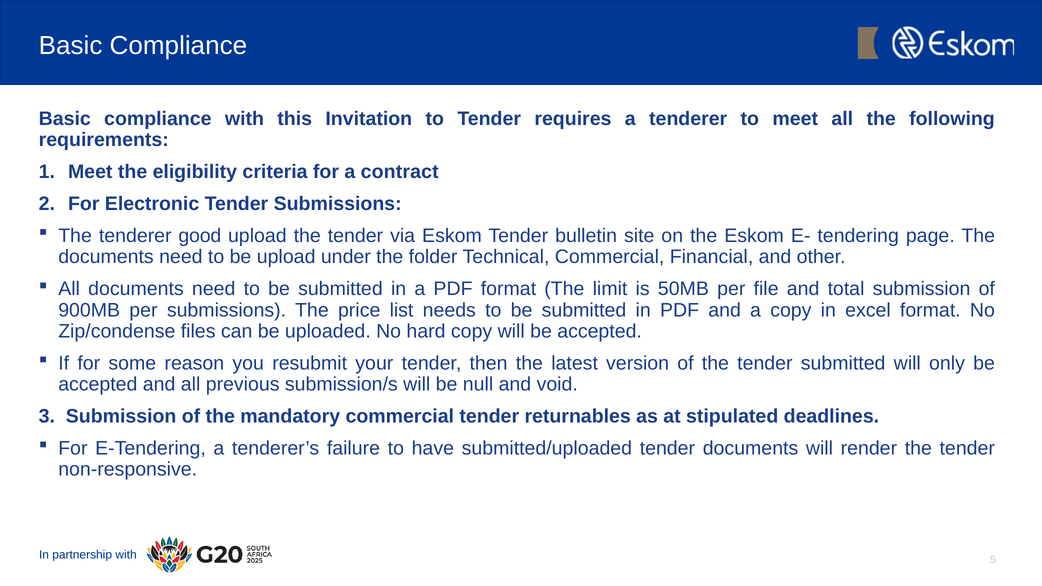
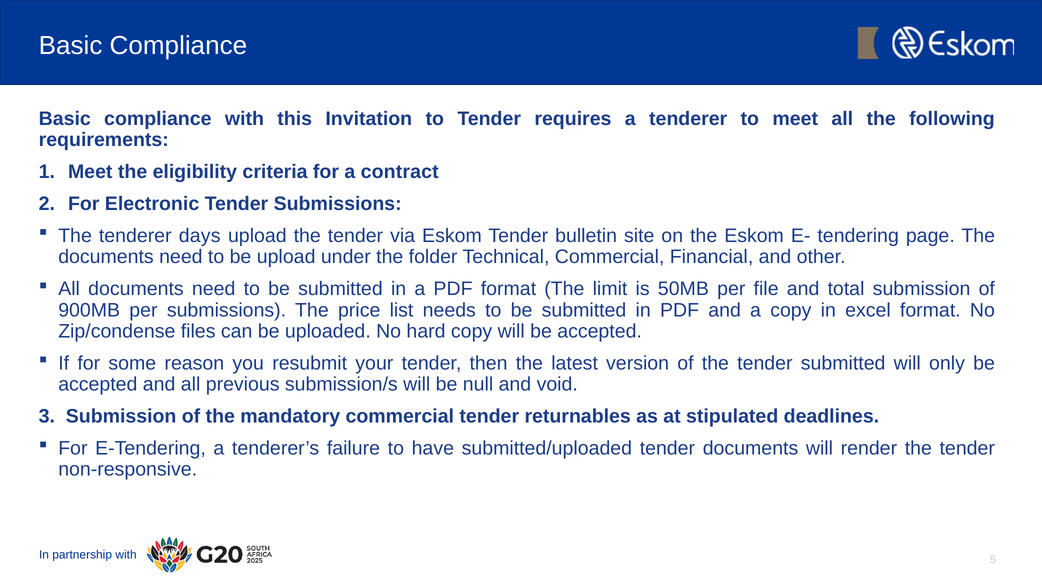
good: good -> days
